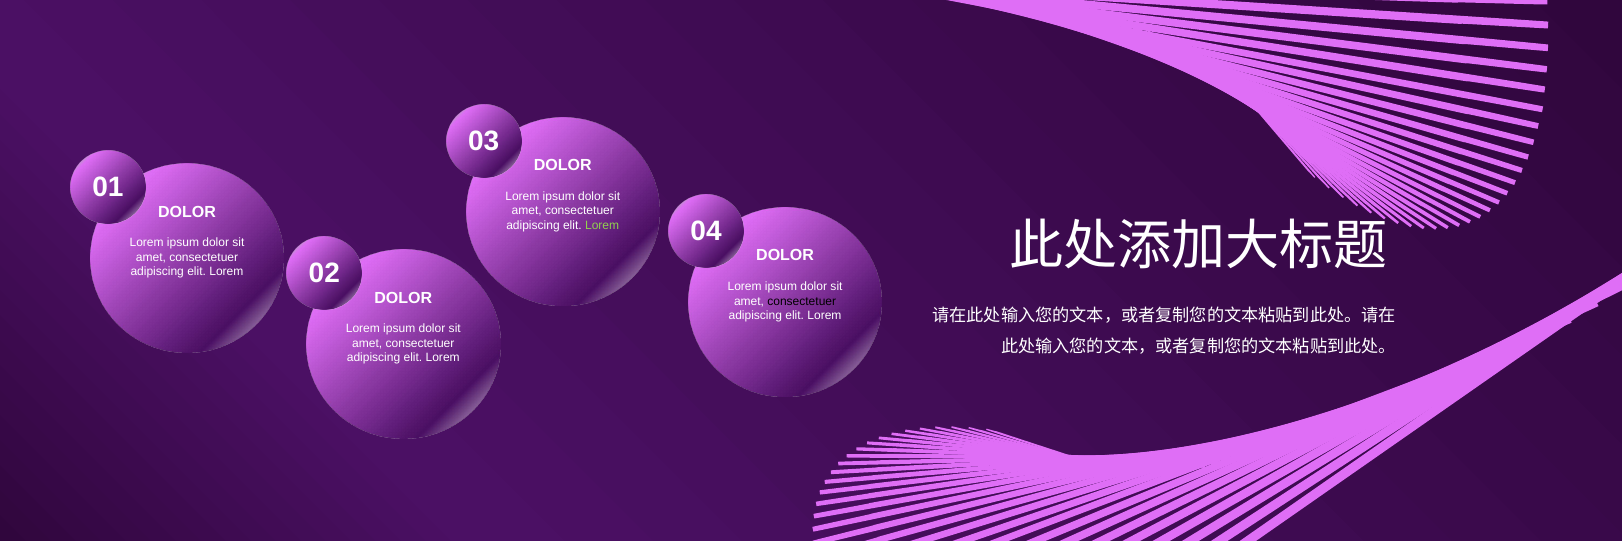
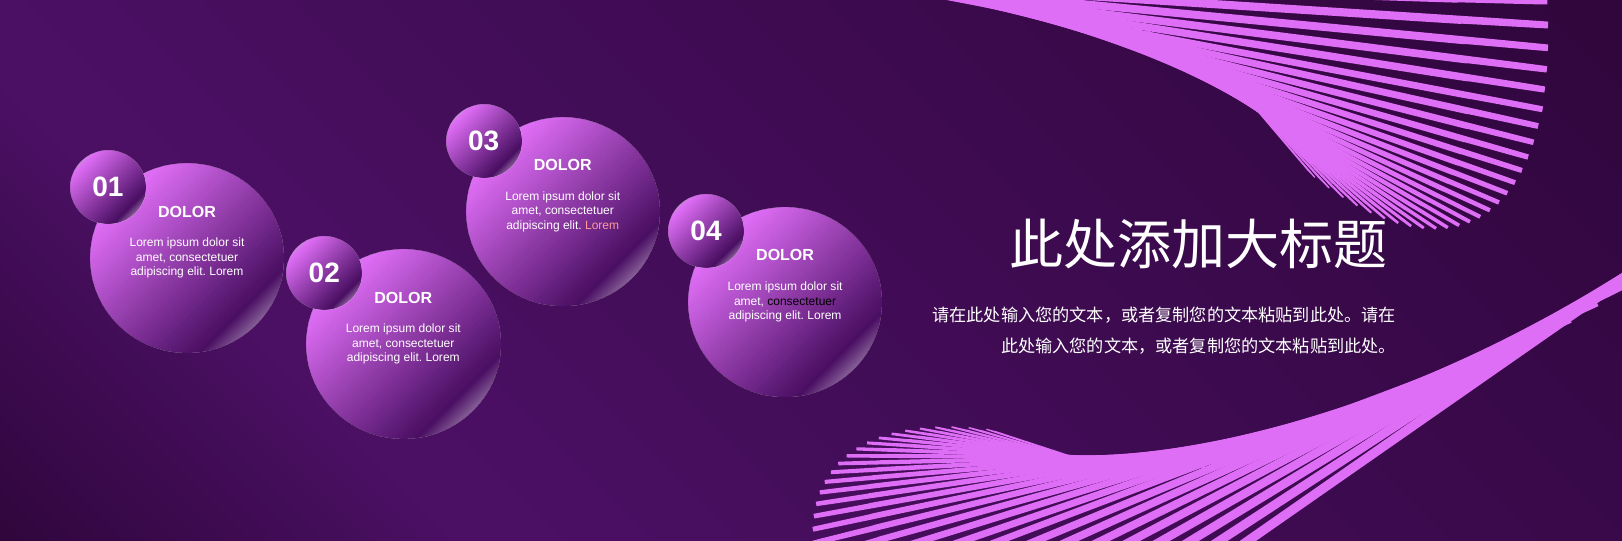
Lorem at (602, 225) colour: light green -> pink
